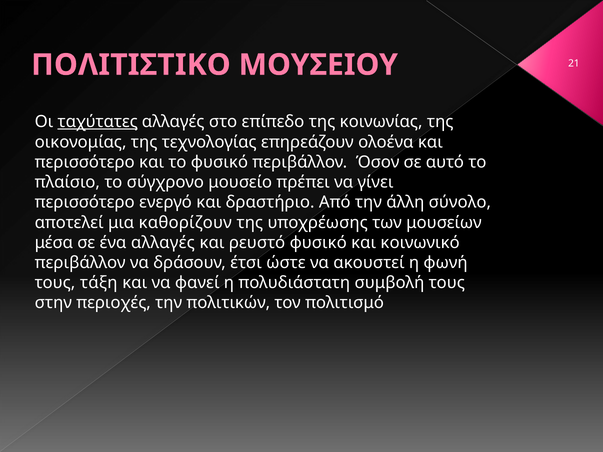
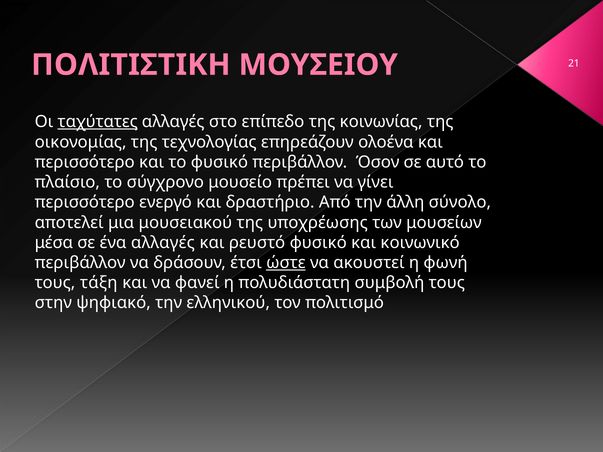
ΠΟΛΙΤΙΣΤΙΚΟ: ΠΟΛΙΤΙΣΤΙΚΟ -> ΠΟΛΙΤΙΣΤΙΚΗ
καθορίζουν: καθορίζουν -> μουσειακού
ώστε underline: none -> present
περιοχές: περιοχές -> ψηφιακό
πολιτικών: πολιτικών -> ελληνικού
